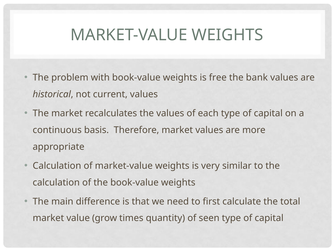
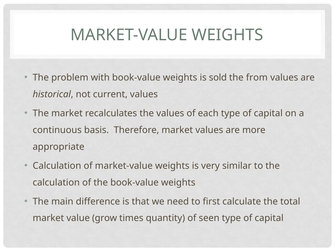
free: free -> sold
bank: bank -> from
